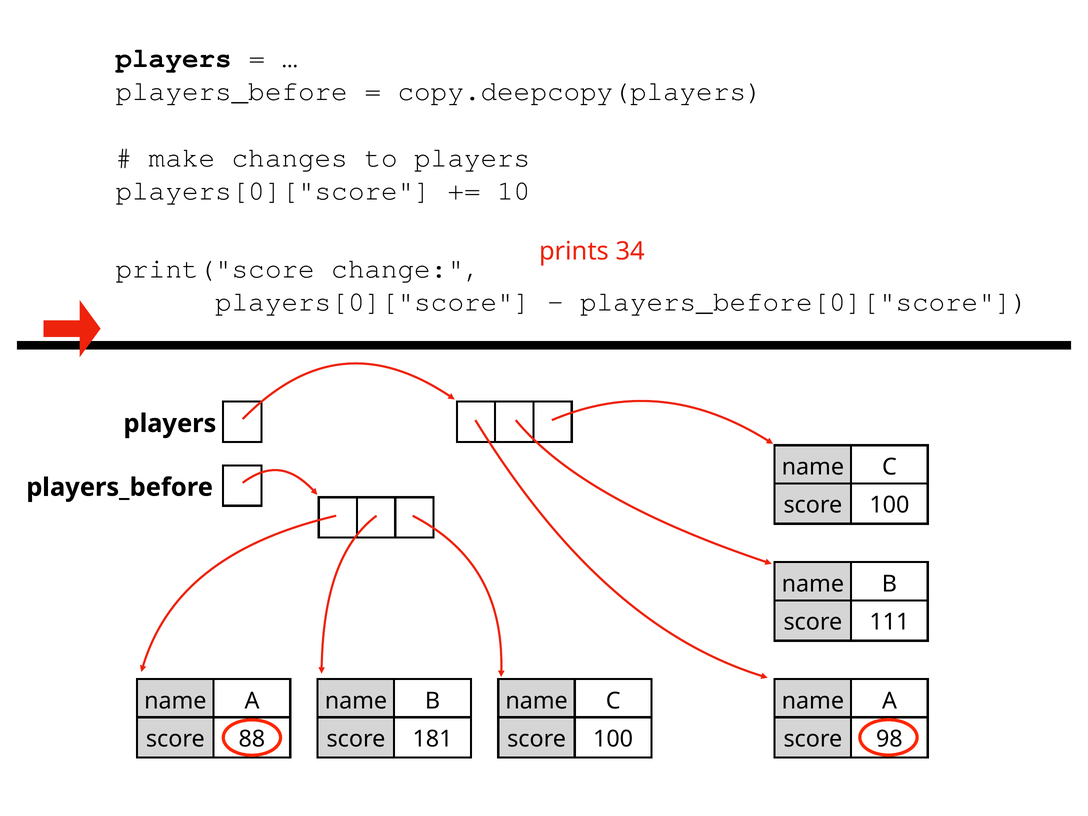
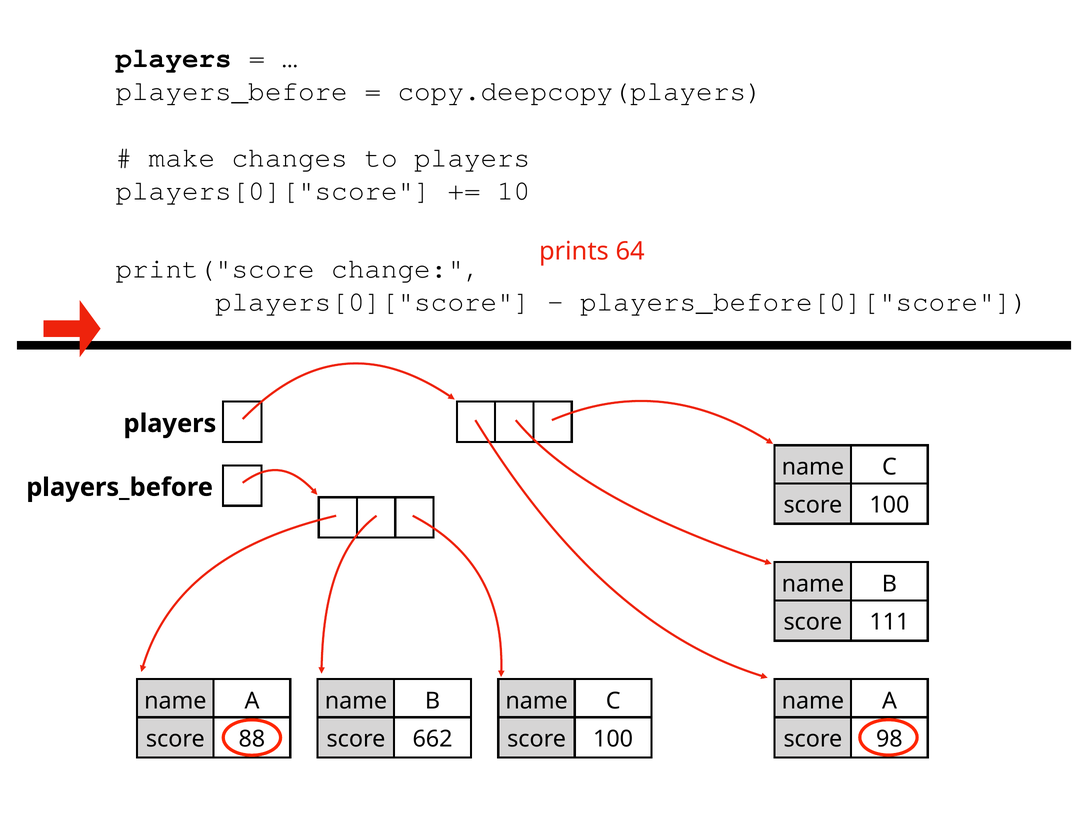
34: 34 -> 64
181: 181 -> 662
